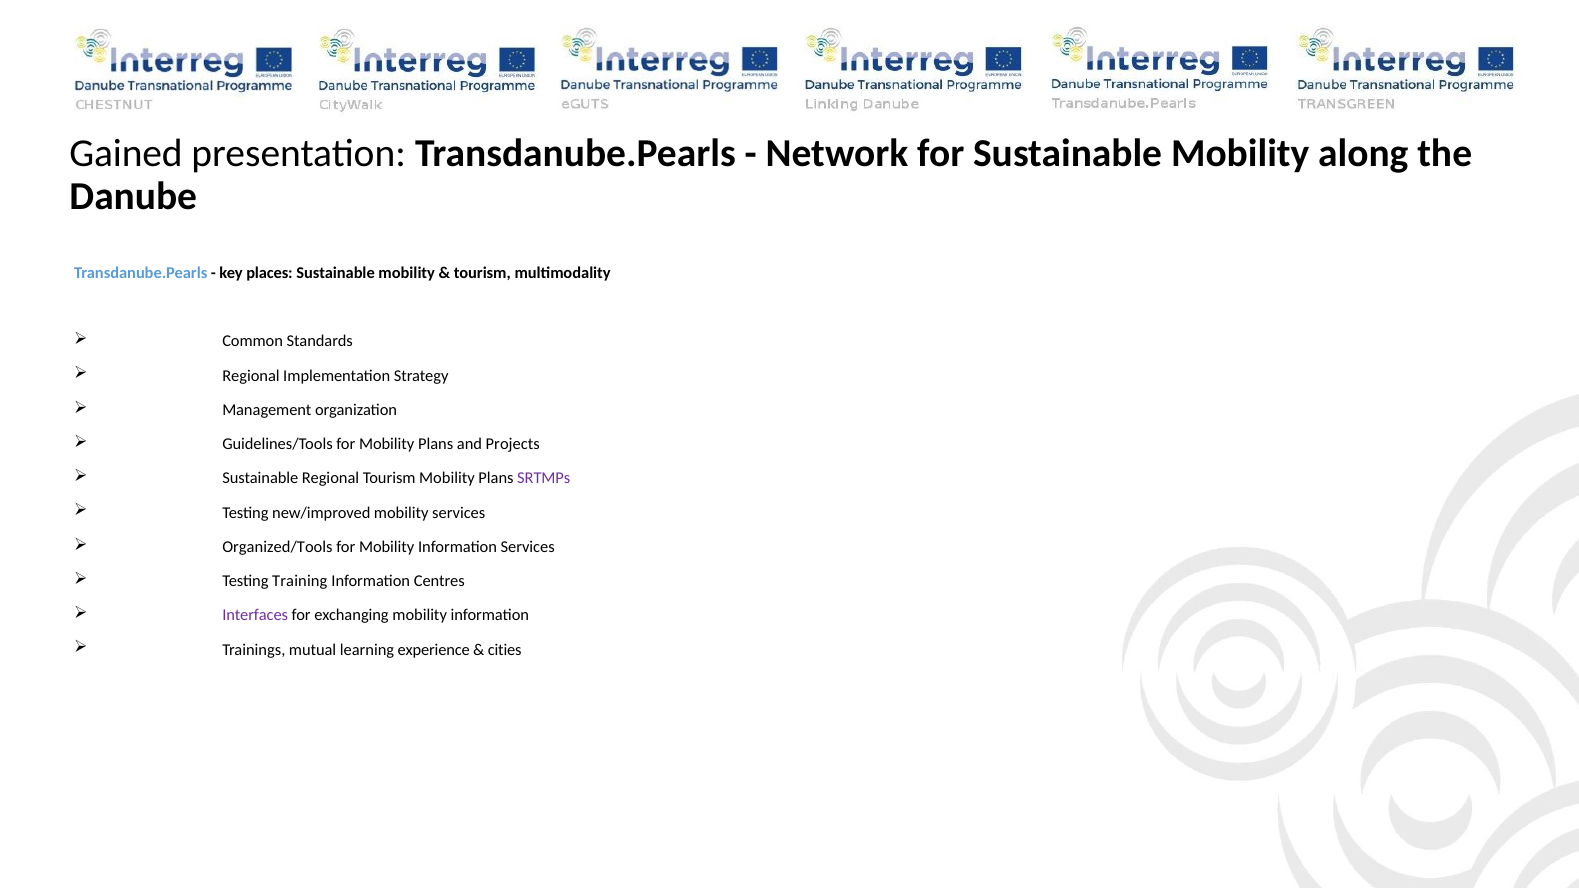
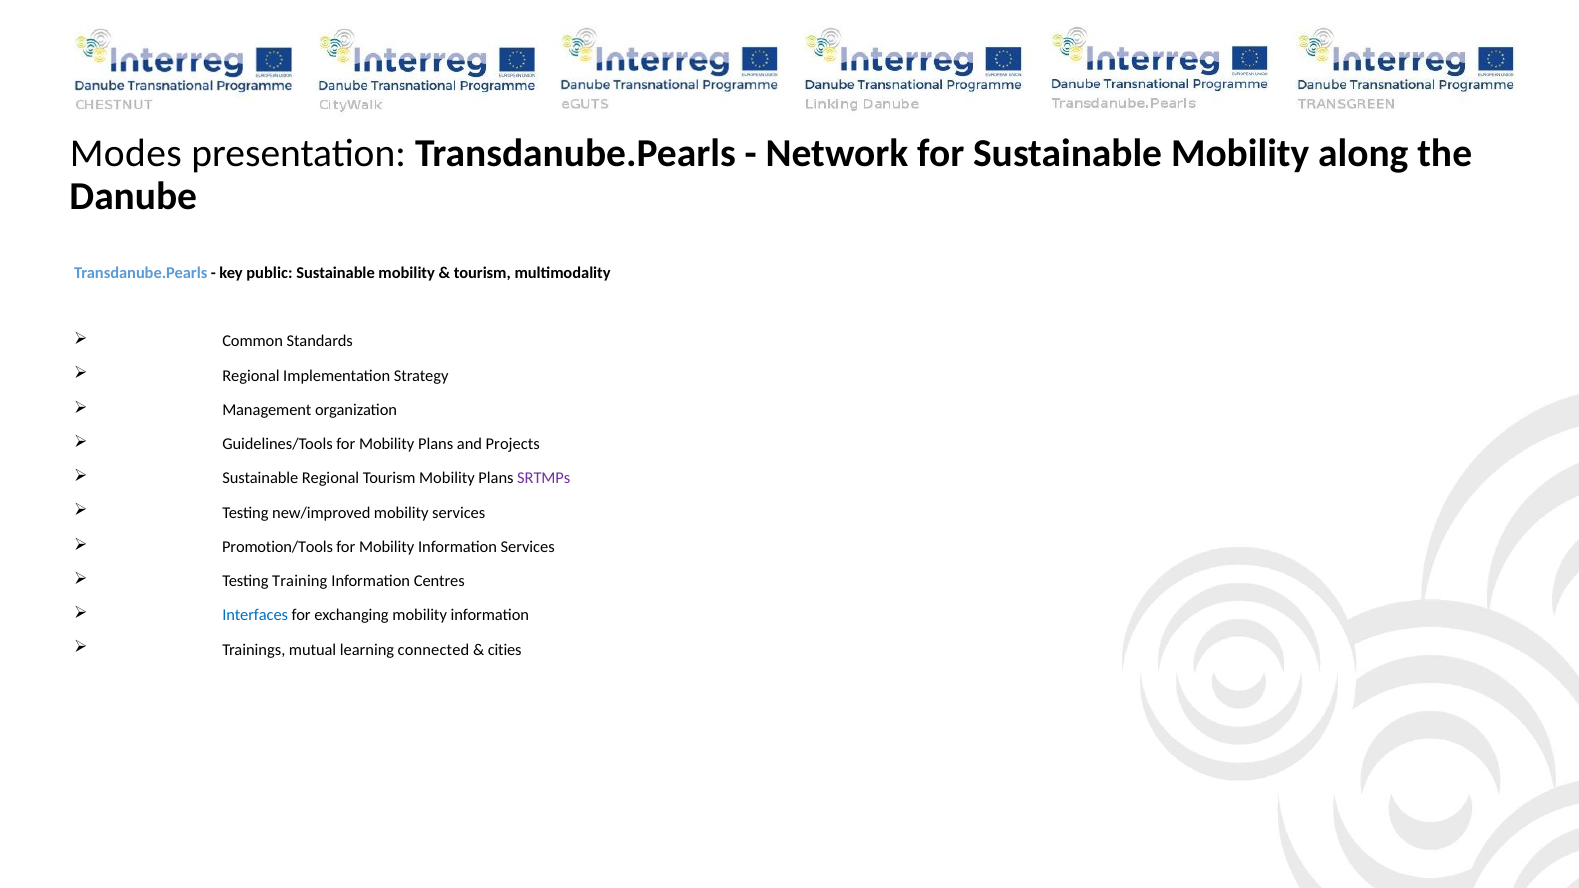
Gained: Gained -> Modes
places: places -> public
Organized/Tools: Organized/Tools -> Promotion/Tools
Interfaces colour: purple -> blue
experience: experience -> connected
